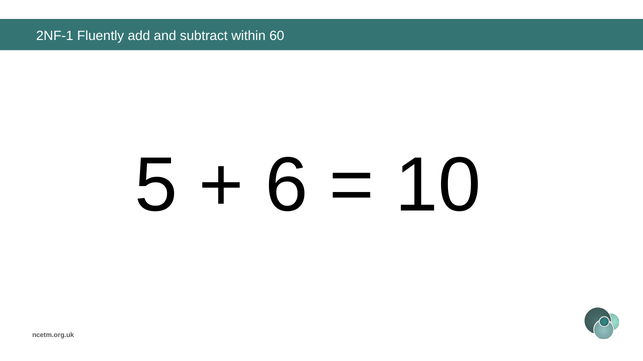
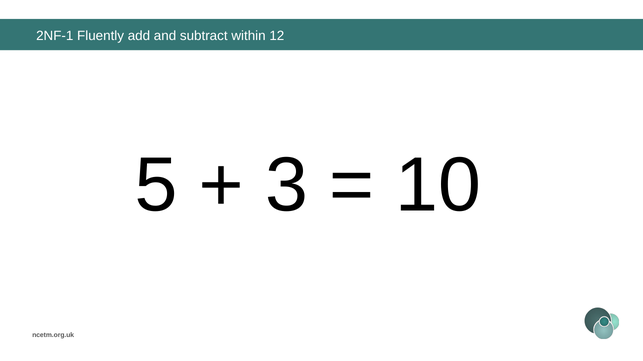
60: 60 -> 12
6: 6 -> 3
